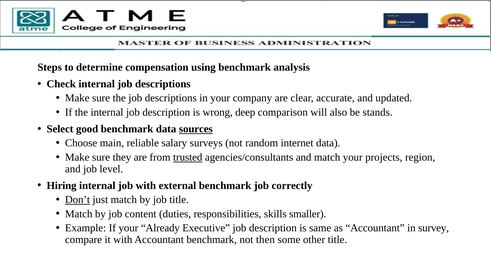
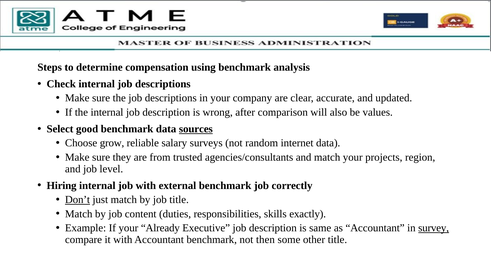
deep: deep -> after
stands: stands -> values
main: main -> grow
trusted underline: present -> none
smaller: smaller -> exactly
survey underline: none -> present
